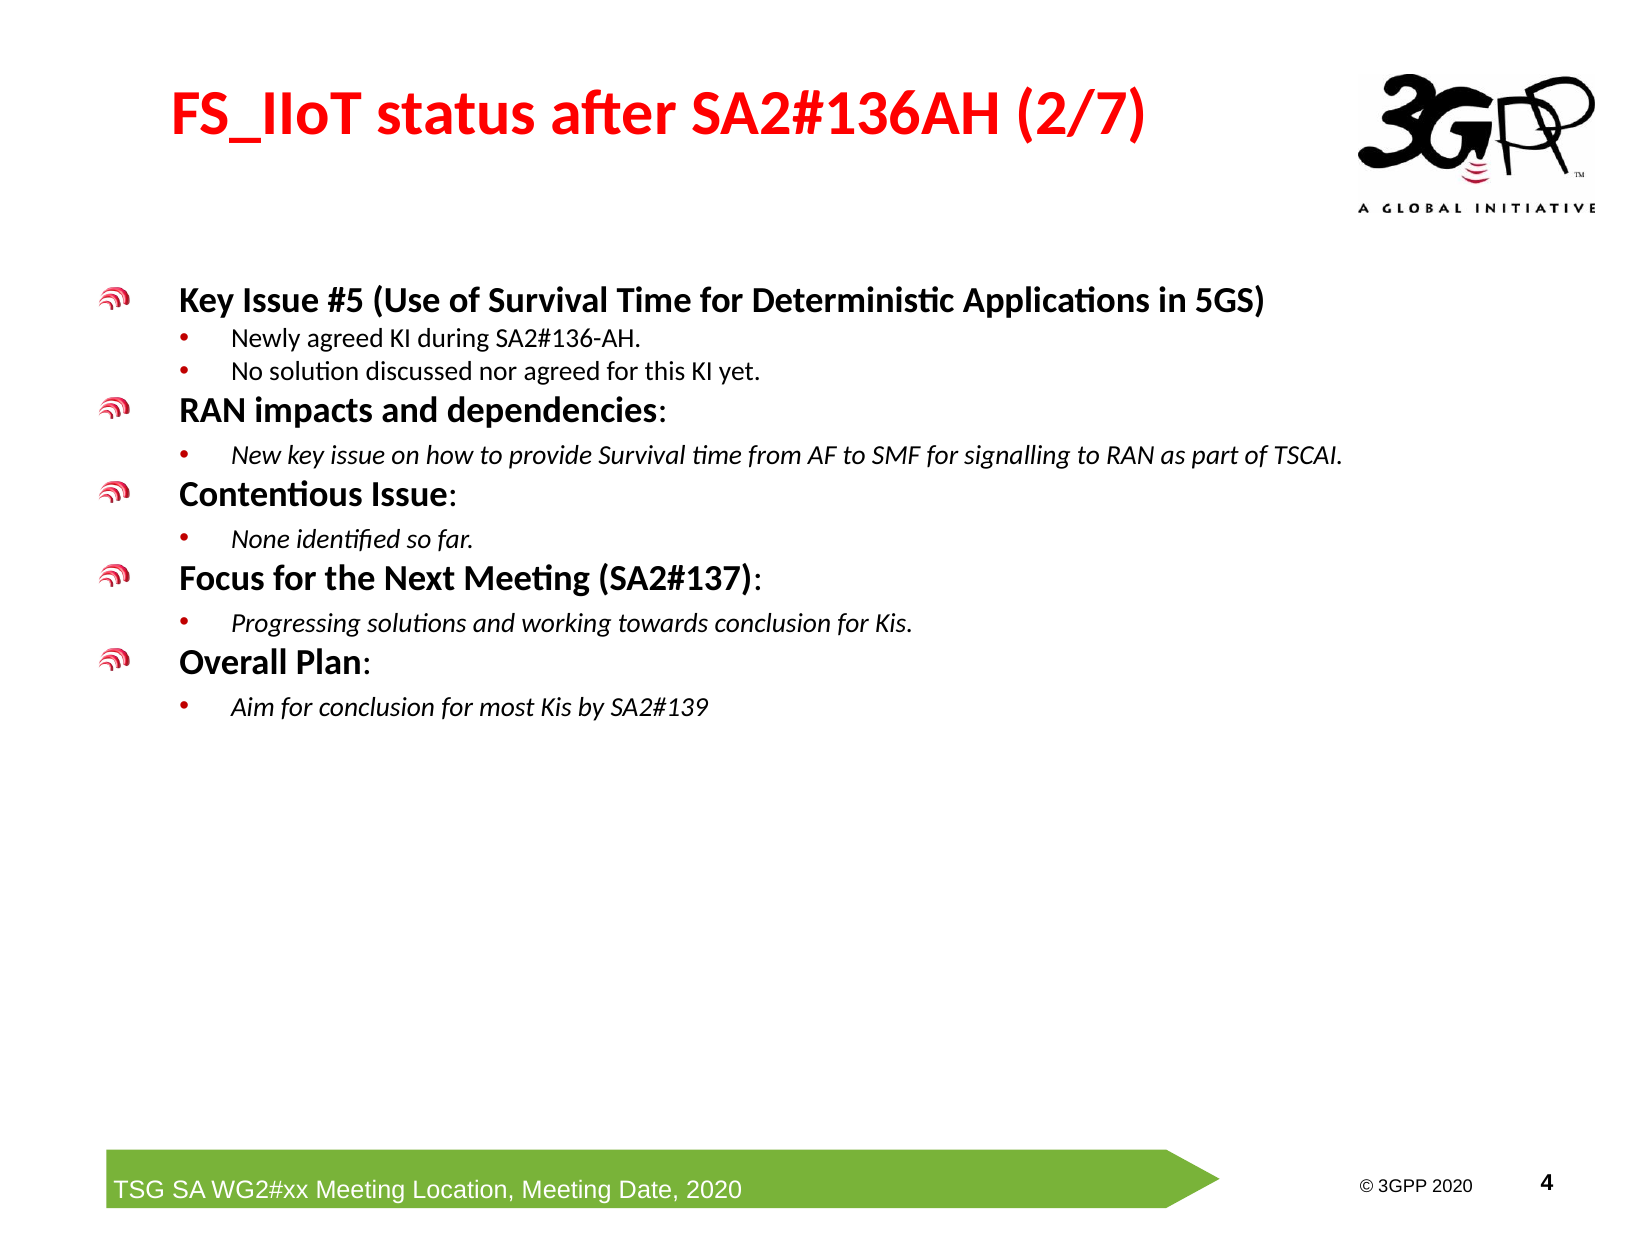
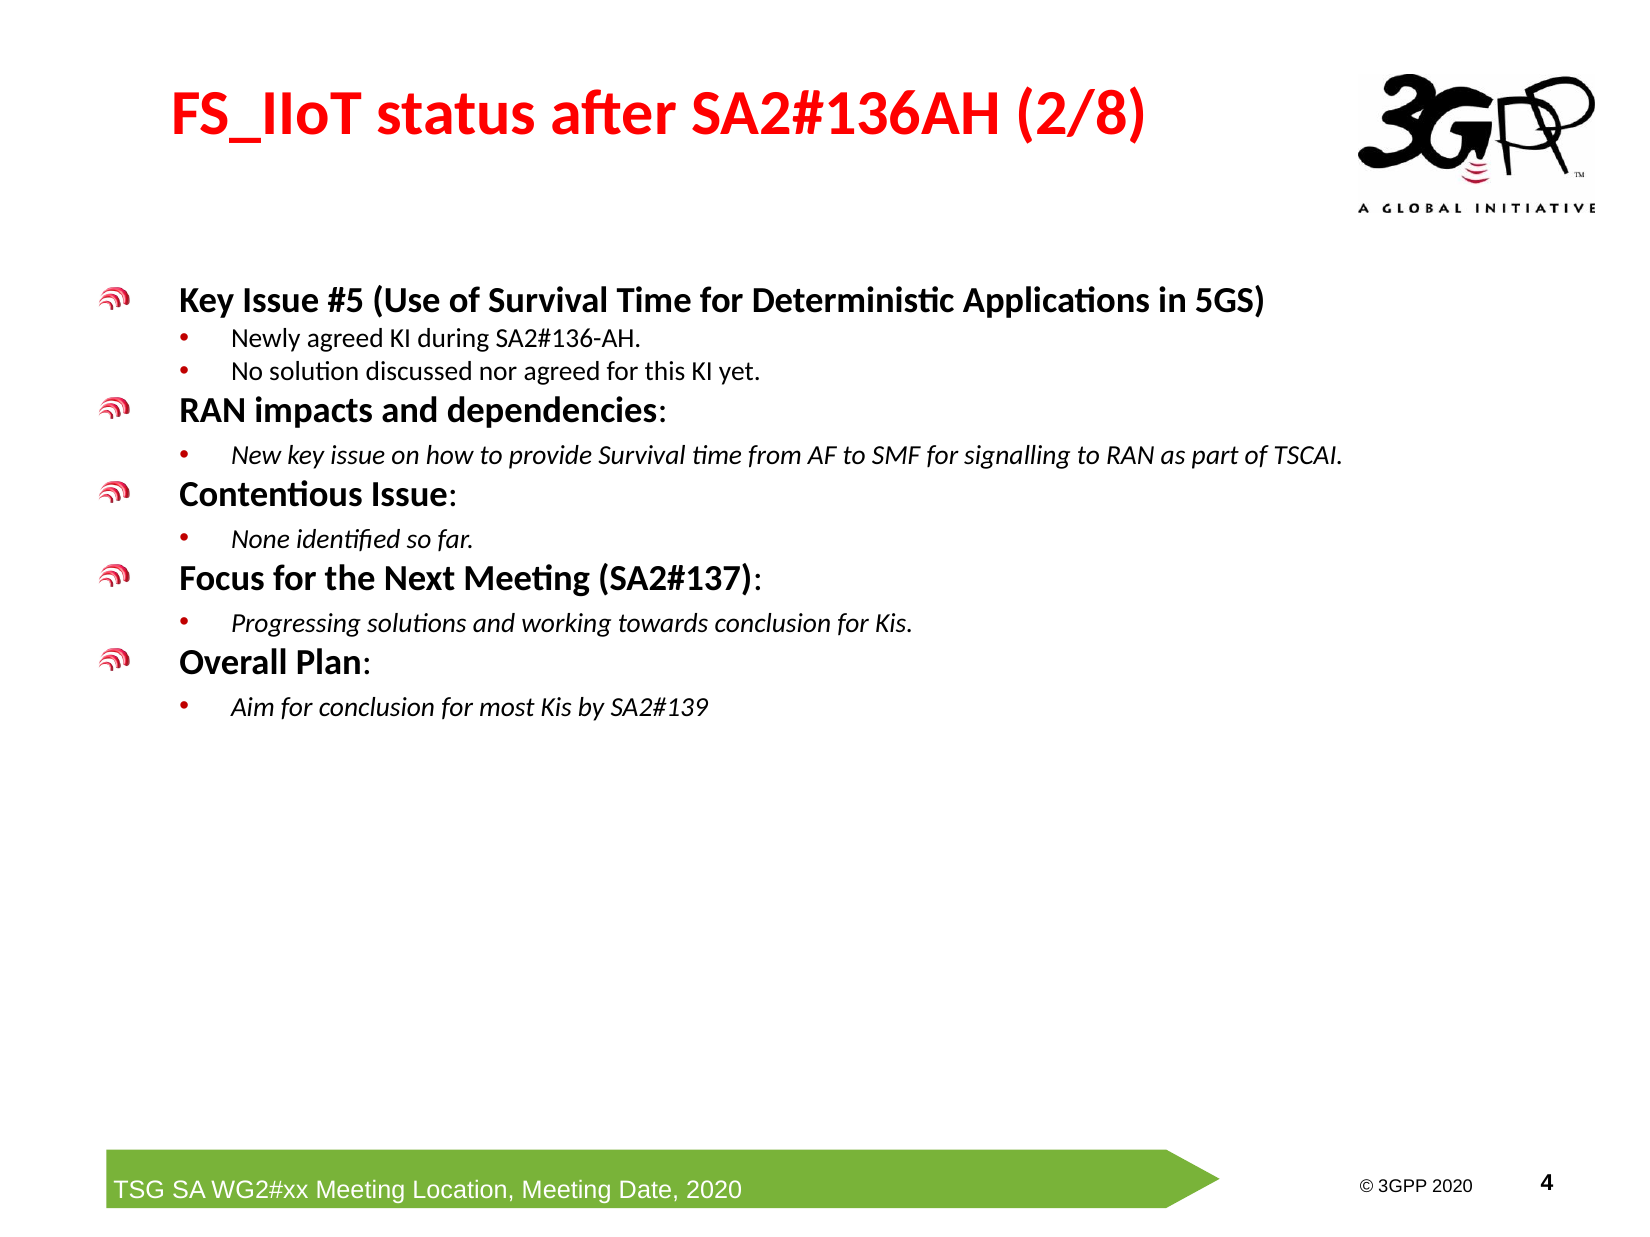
2/7: 2/7 -> 2/8
